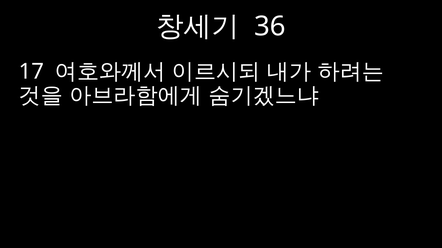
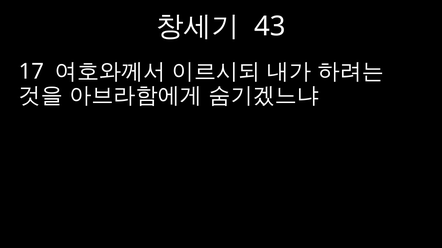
36: 36 -> 43
